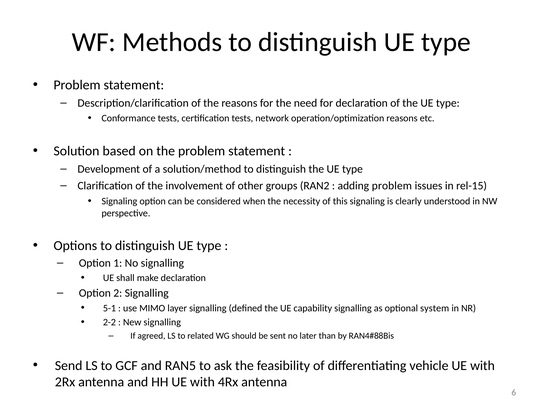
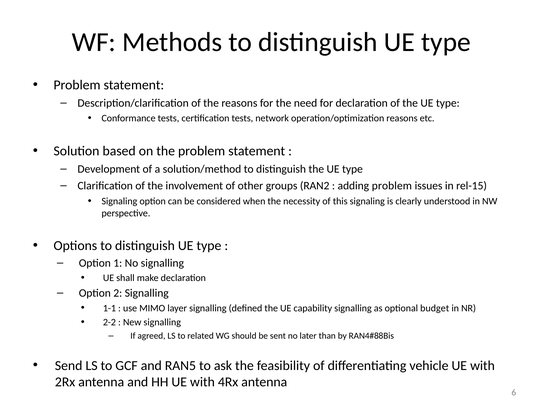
5-1: 5-1 -> 1-1
system: system -> budget
